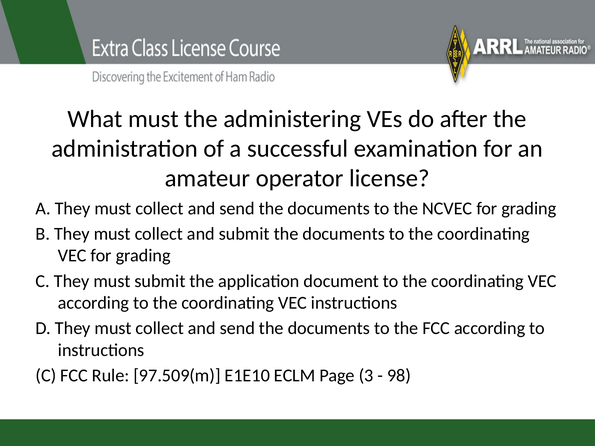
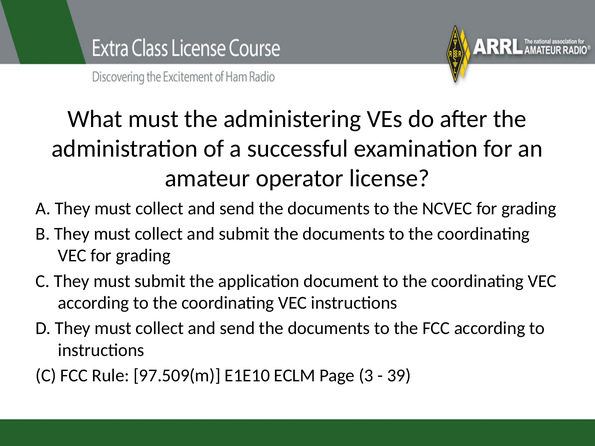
98: 98 -> 39
